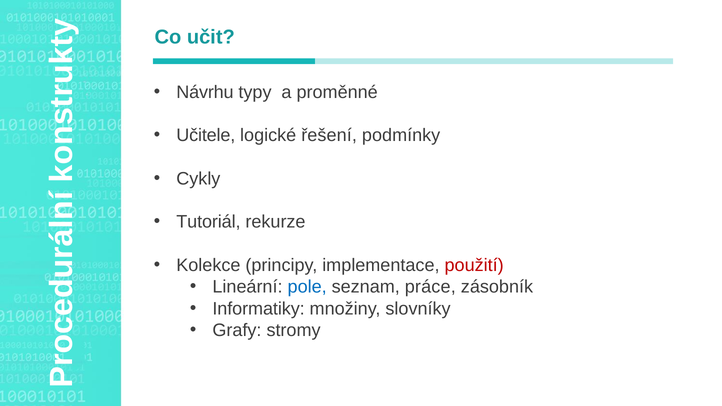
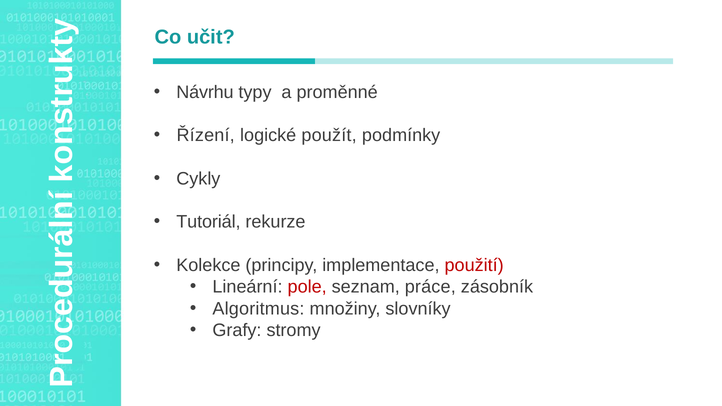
Učitele: Učitele -> Řízení
řešení: řešení -> použít
pole colour: blue -> red
Informatiky: Informatiky -> Algoritmus
